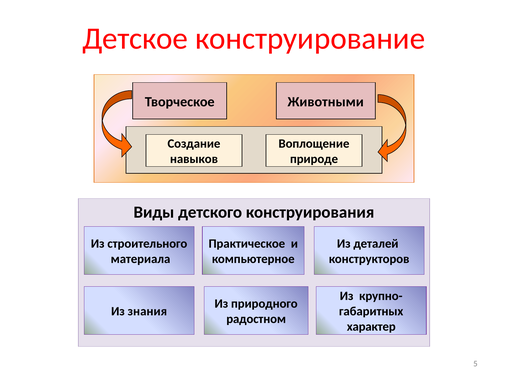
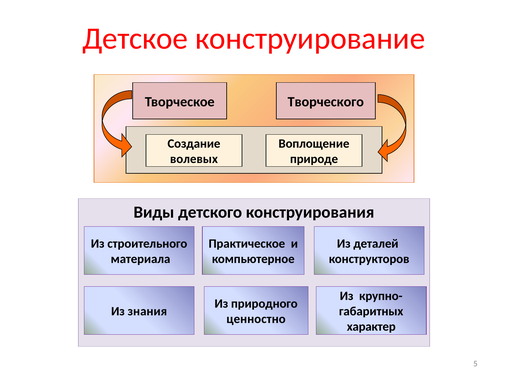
Животными: Животными -> Творческого
навыков: навыков -> волевых
радостном: радостном -> ценностно
